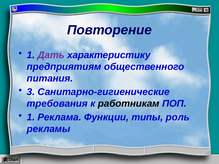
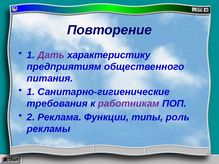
3 at (31, 92): 3 -> 1
работникам colour: black -> purple
1 at (31, 117): 1 -> 2
